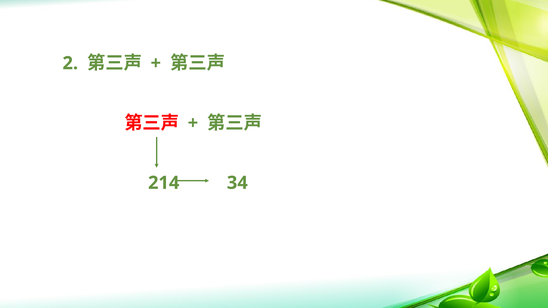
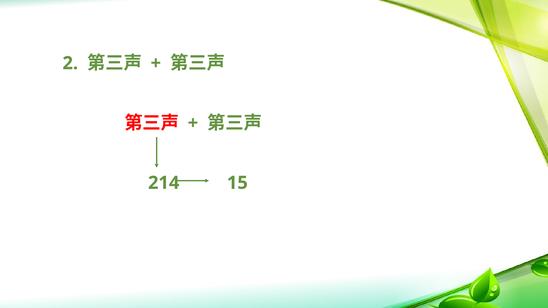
34: 34 -> 15
